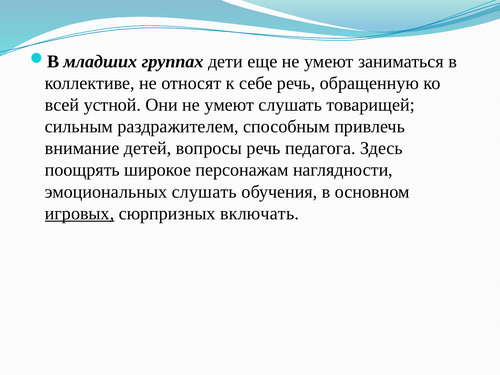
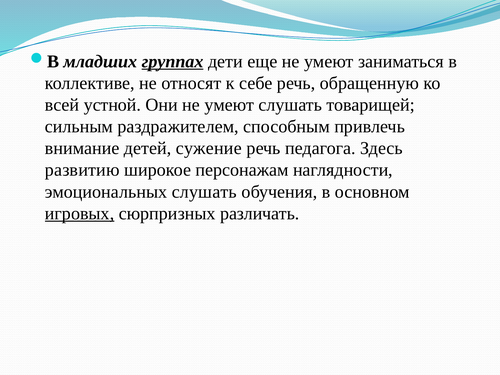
группах underline: none -> present
вопросы: вопросы -> сужение
поощрять: поощрять -> развитию
включать: включать -> различать
